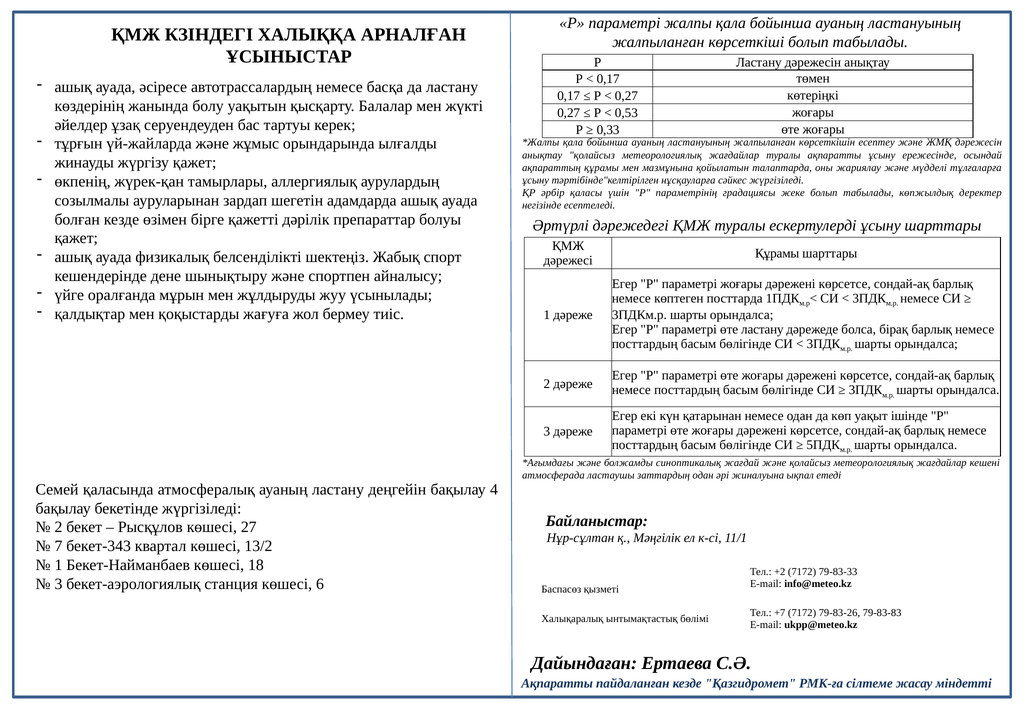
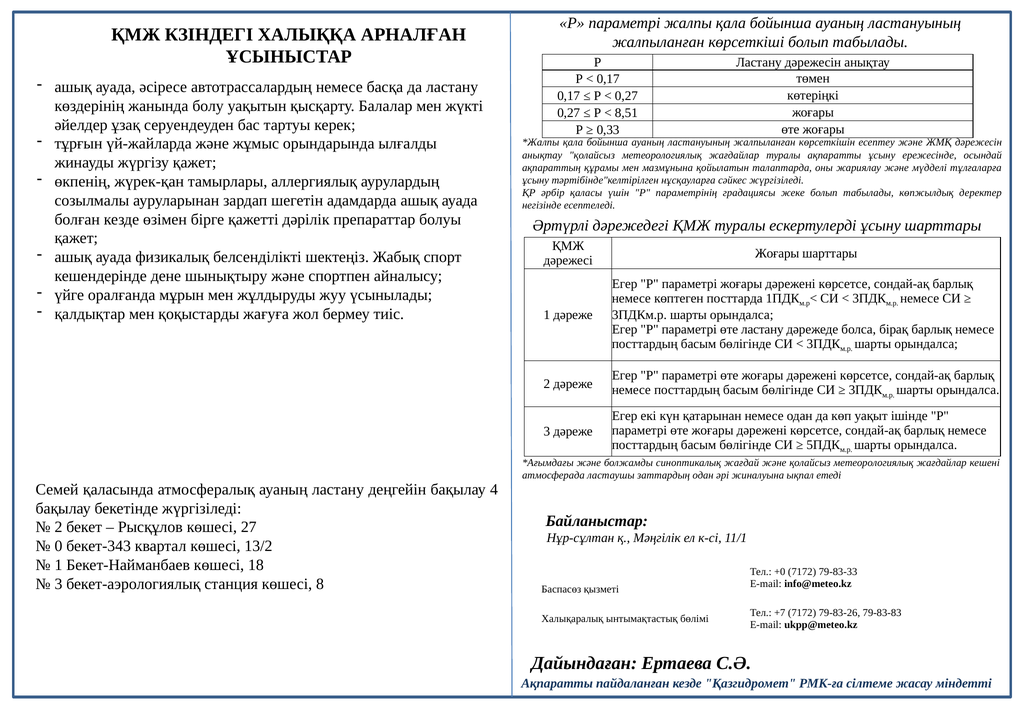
0,53: 0,53 -> 8,51
Құрамы at (777, 253): Құрамы -> Жоғары
7: 7 -> 0
+2: +2 -> +0
6: 6 -> 8
